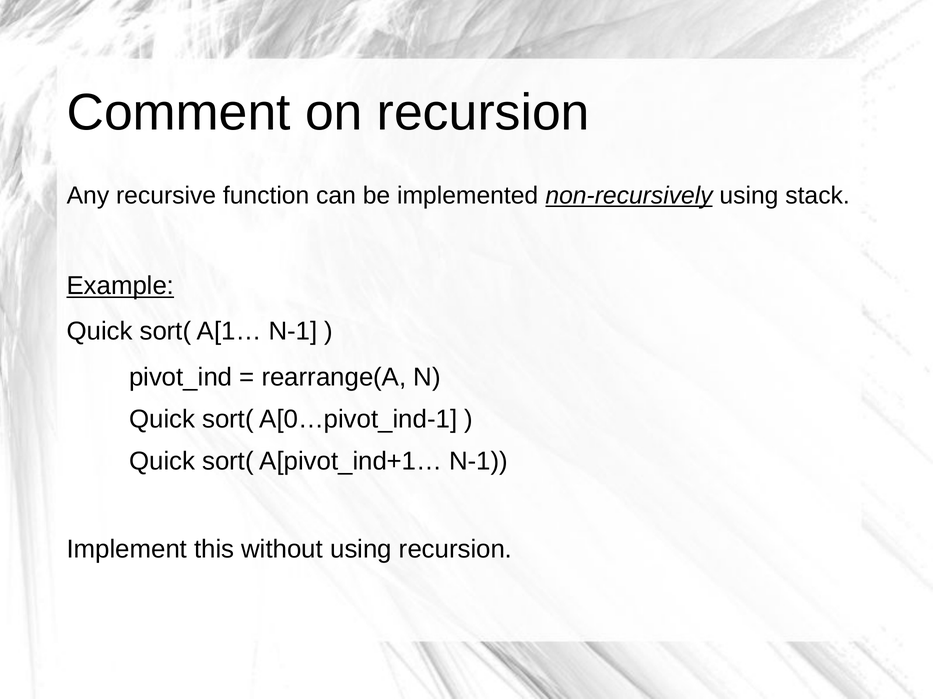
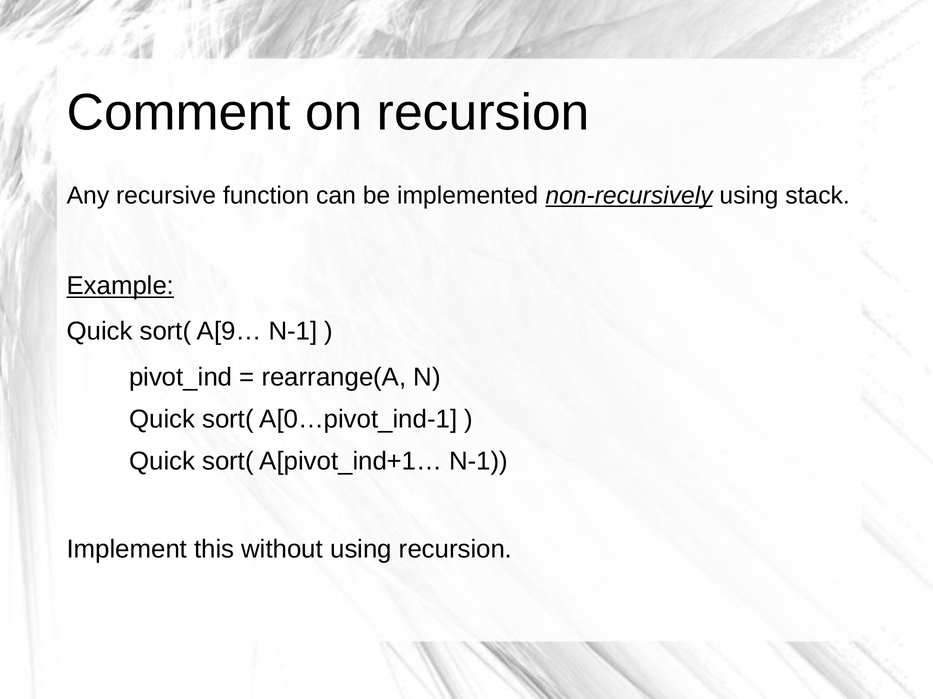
A[1…: A[1… -> A[9…
